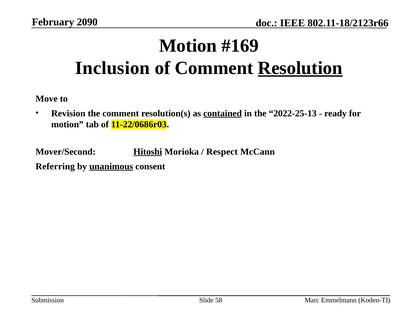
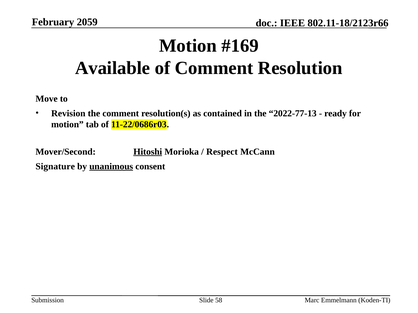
2090: 2090 -> 2059
Inclusion: Inclusion -> Available
Resolution underline: present -> none
contained underline: present -> none
2022-25-13: 2022-25-13 -> 2022-77-13
Referring: Referring -> Signature
